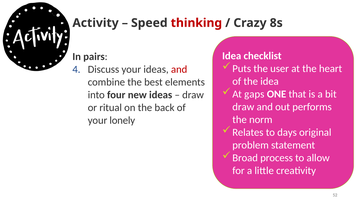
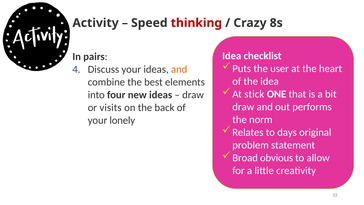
and at (179, 69) colour: red -> orange
gaps: gaps -> stick
ritual: ritual -> visits
process: process -> obvious
